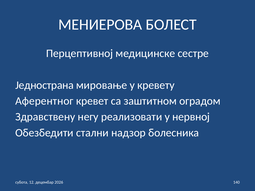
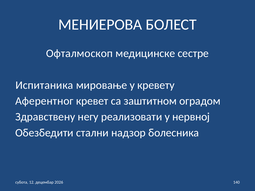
Перцептивној: Перцептивној -> Офталмоскоп
Једнострана: Једнострана -> Испитаника
